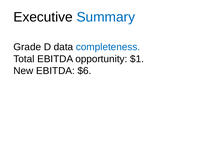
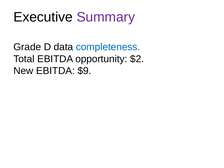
Summary colour: blue -> purple
$1: $1 -> $2
$6: $6 -> $9
